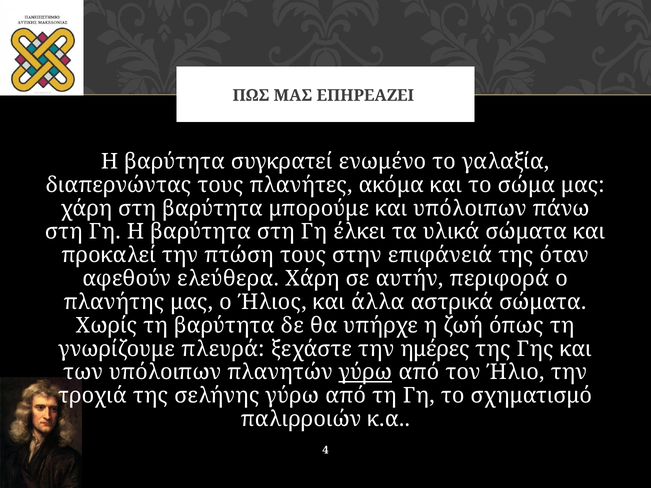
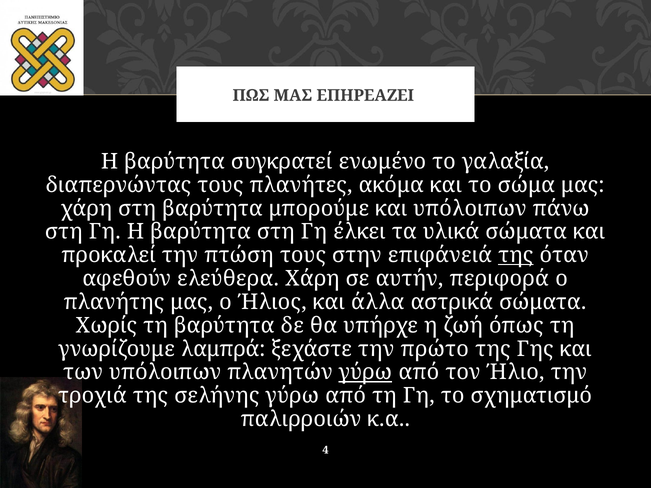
της at (516, 255) underline: none -> present
πλευρά: πλευρά -> λαμπρά
ημέρες: ημέρες -> πρώτο
